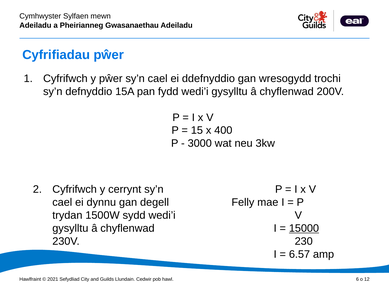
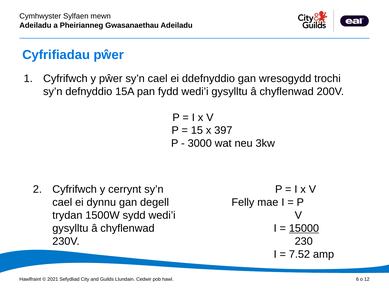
400: 400 -> 397
6.57: 6.57 -> 7.52
